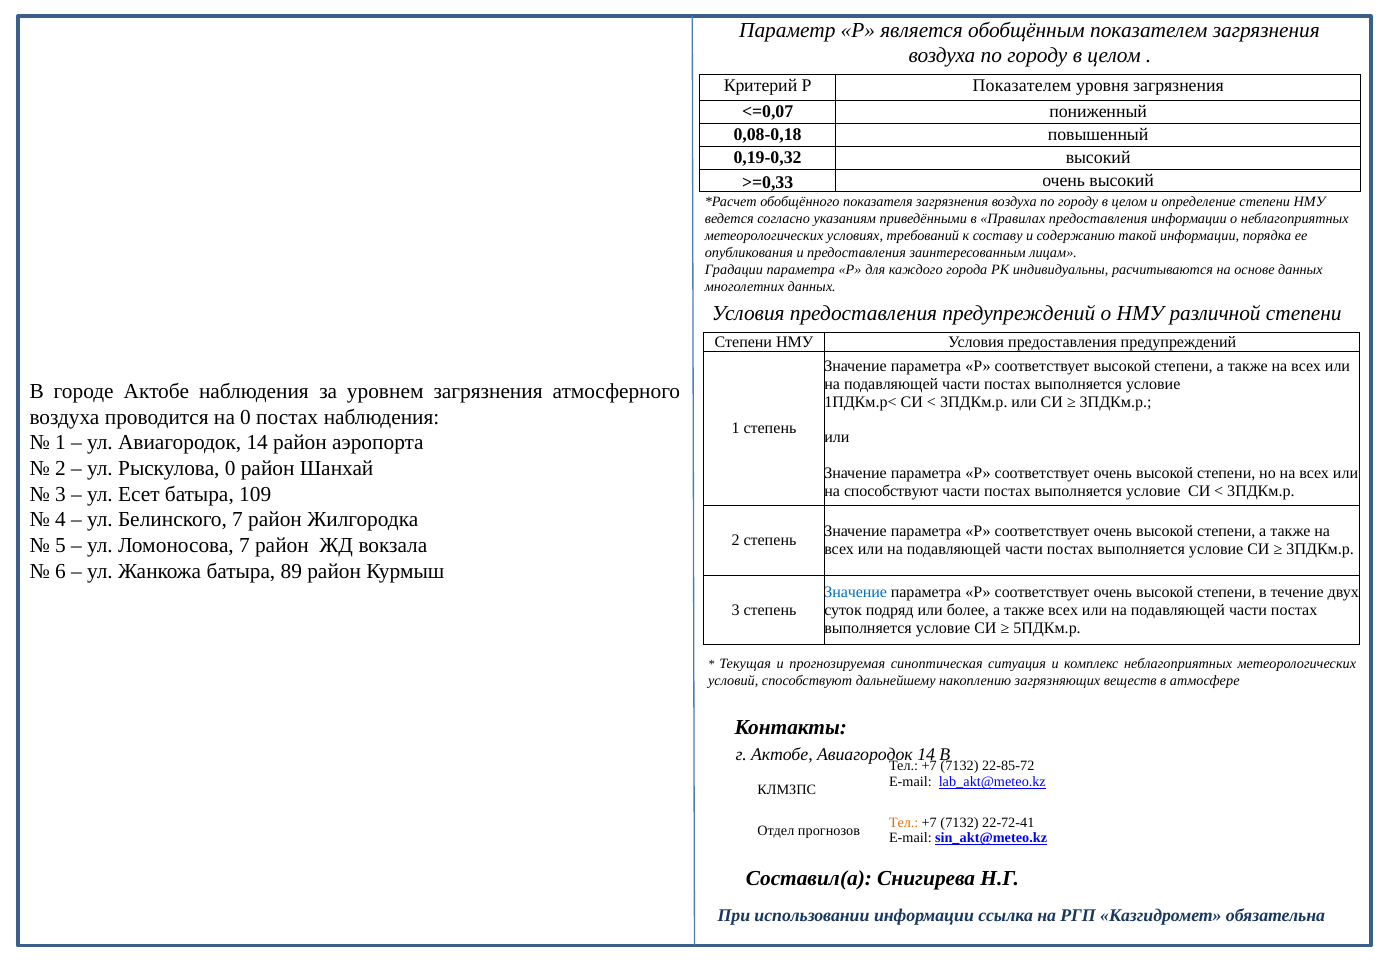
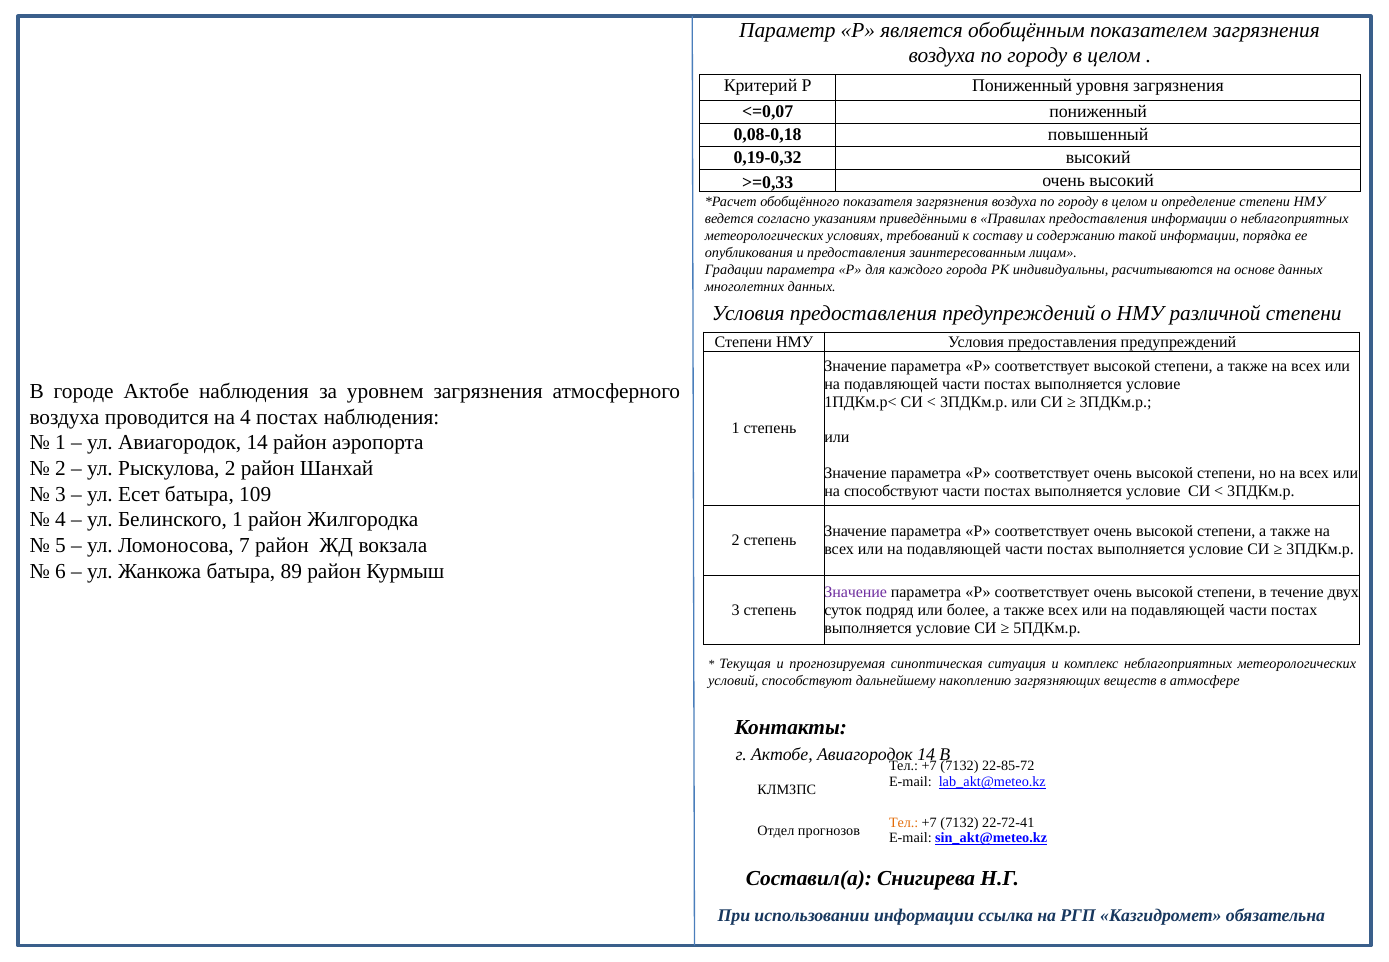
Р Показателем: Показателем -> Пониженный
на 0: 0 -> 4
Рыскулова 0: 0 -> 2
Белинского 7: 7 -> 1
Значение at (856, 592) colour: blue -> purple
